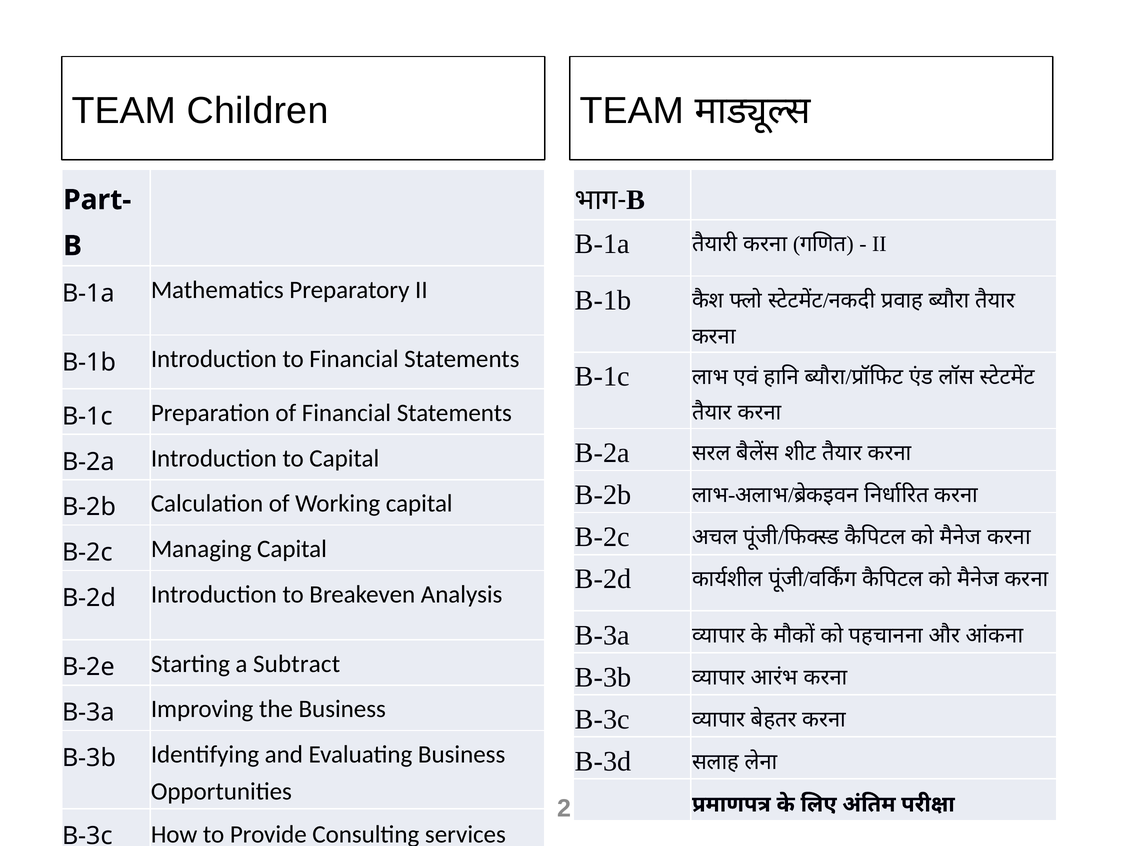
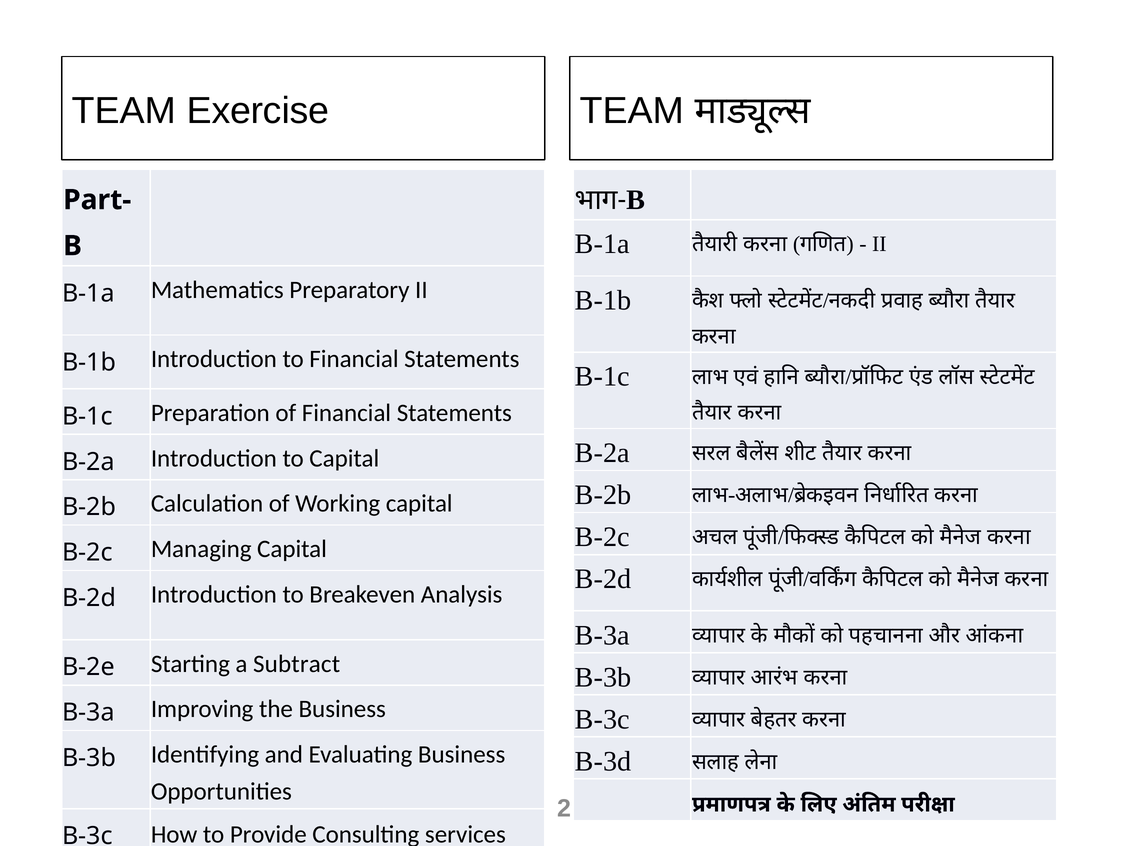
Children: Children -> Exercise
